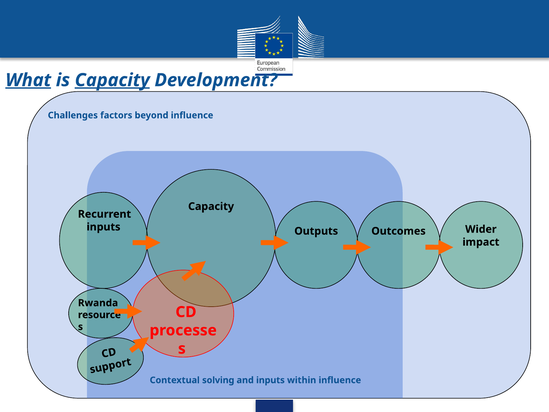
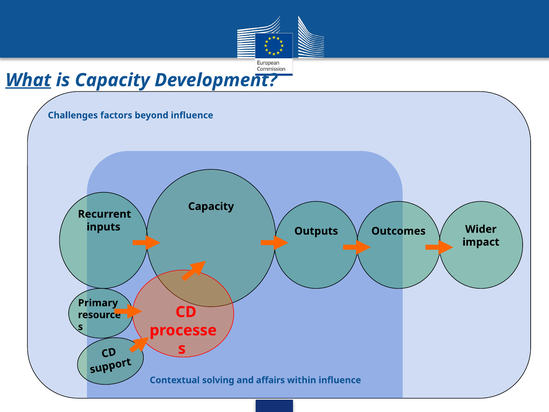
Capacity at (112, 80) underline: present -> none
Rwanda: Rwanda -> Primary
and inputs: inputs -> affairs
